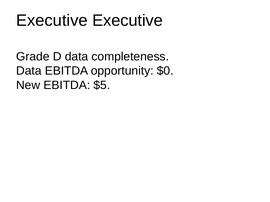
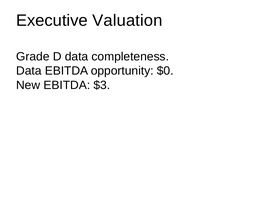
Executive Executive: Executive -> Valuation
$5: $5 -> $3
